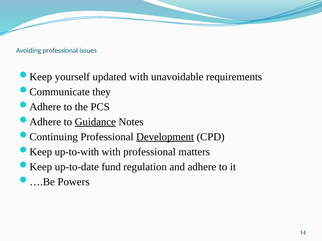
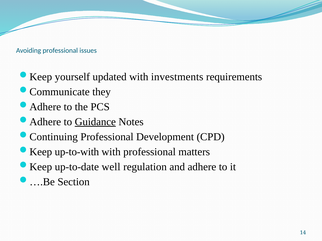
unavoidable: unavoidable -> investments
Development underline: present -> none
fund: fund -> well
Powers: Powers -> Section
